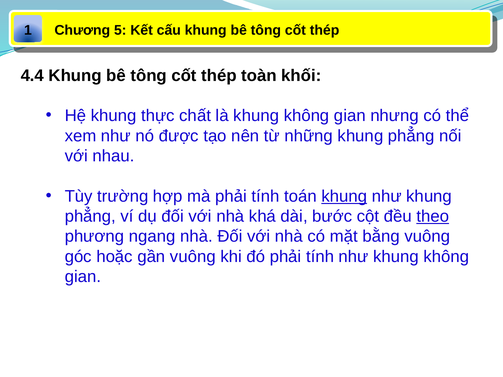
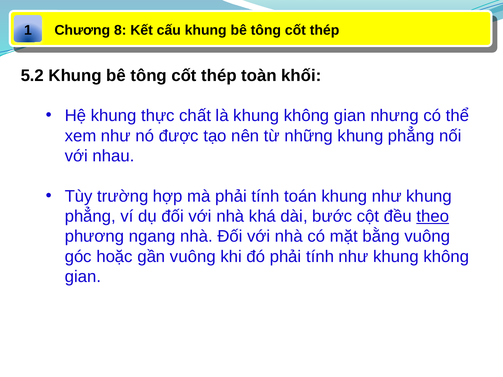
5: 5 -> 8
4.4: 4.4 -> 5.2
khung at (344, 196) underline: present -> none
